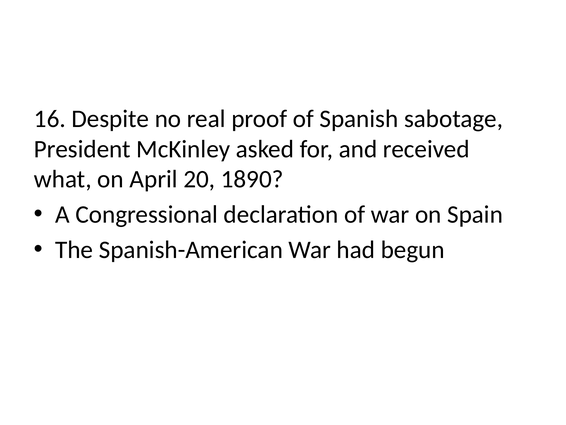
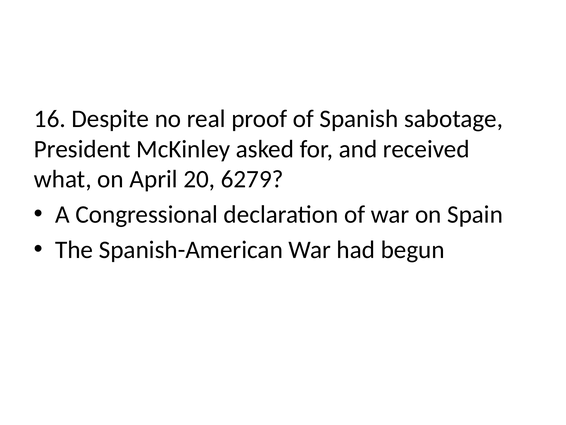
1890: 1890 -> 6279
